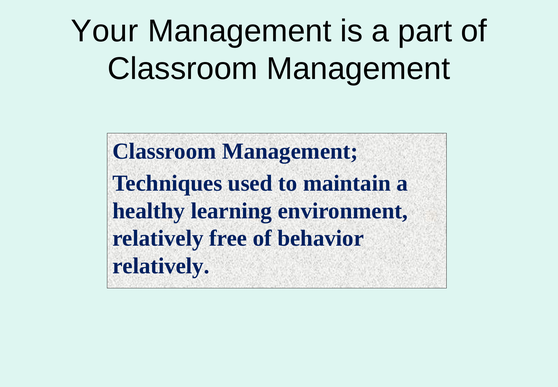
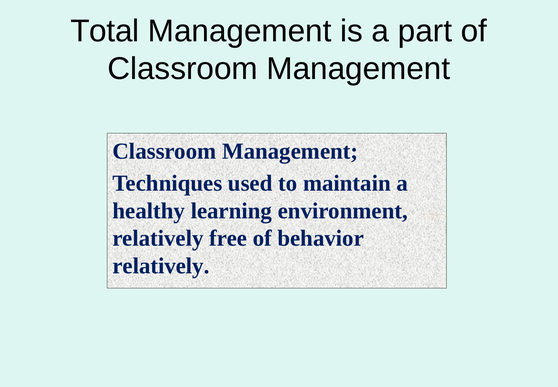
Your: Your -> Total
